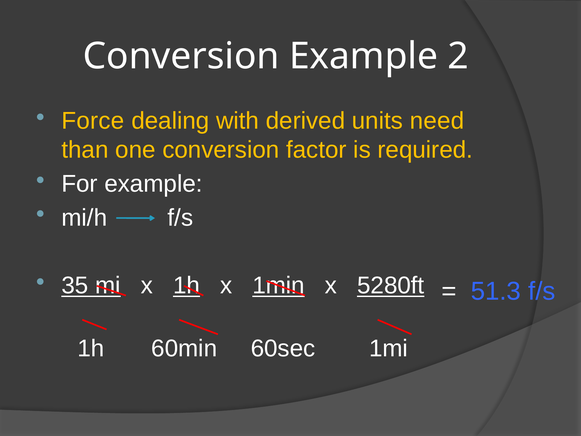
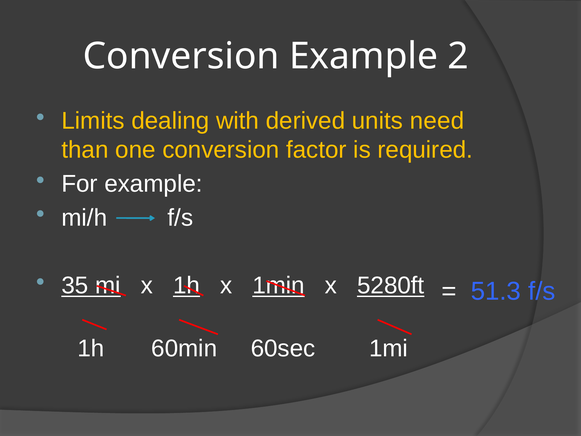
Force: Force -> Limits
